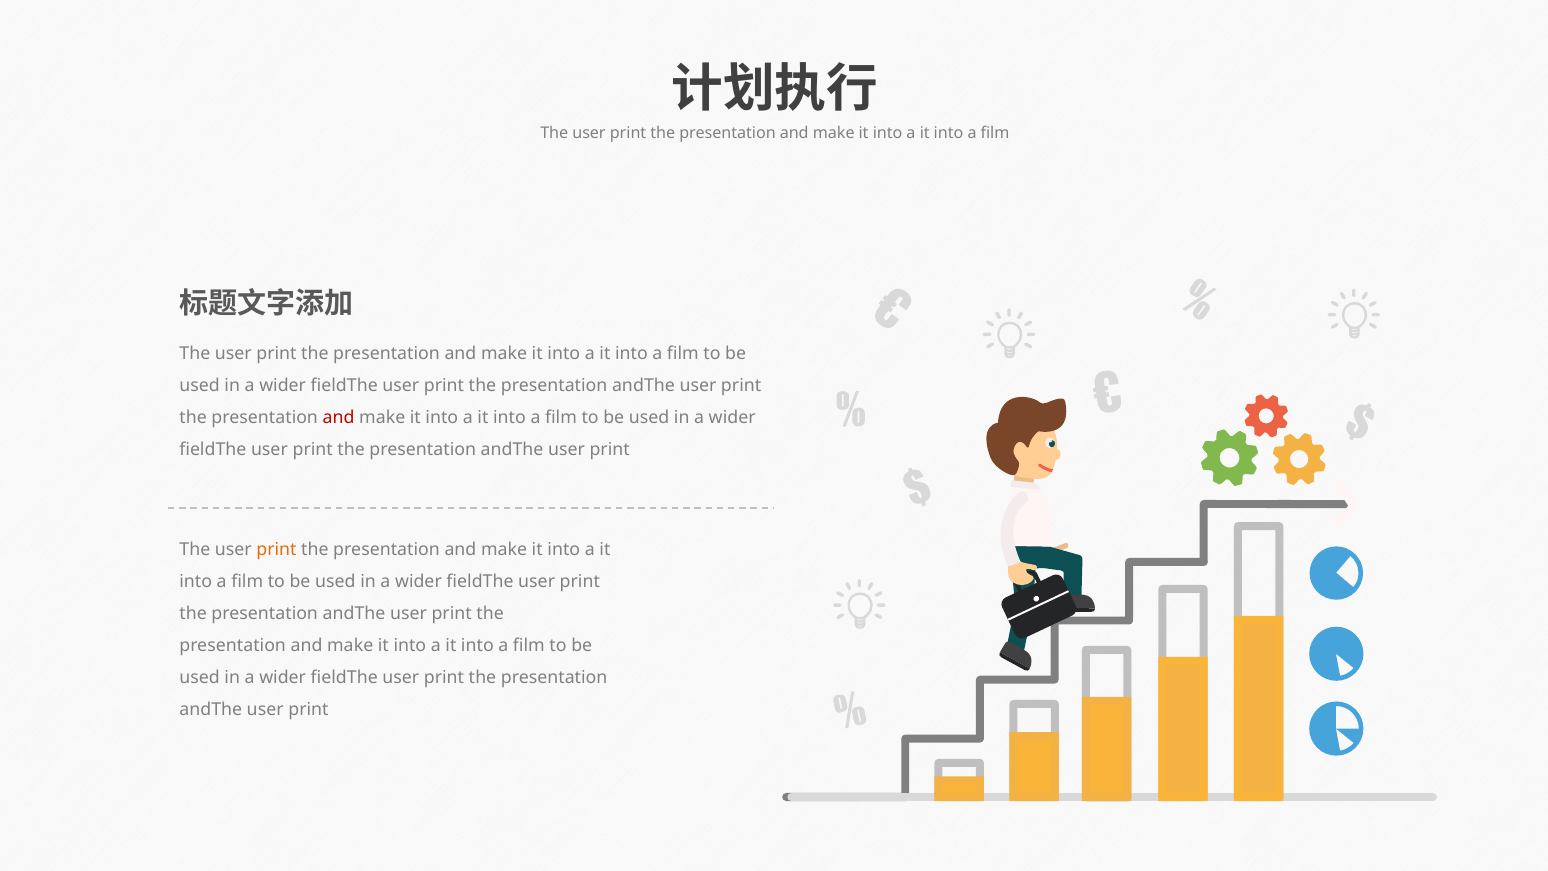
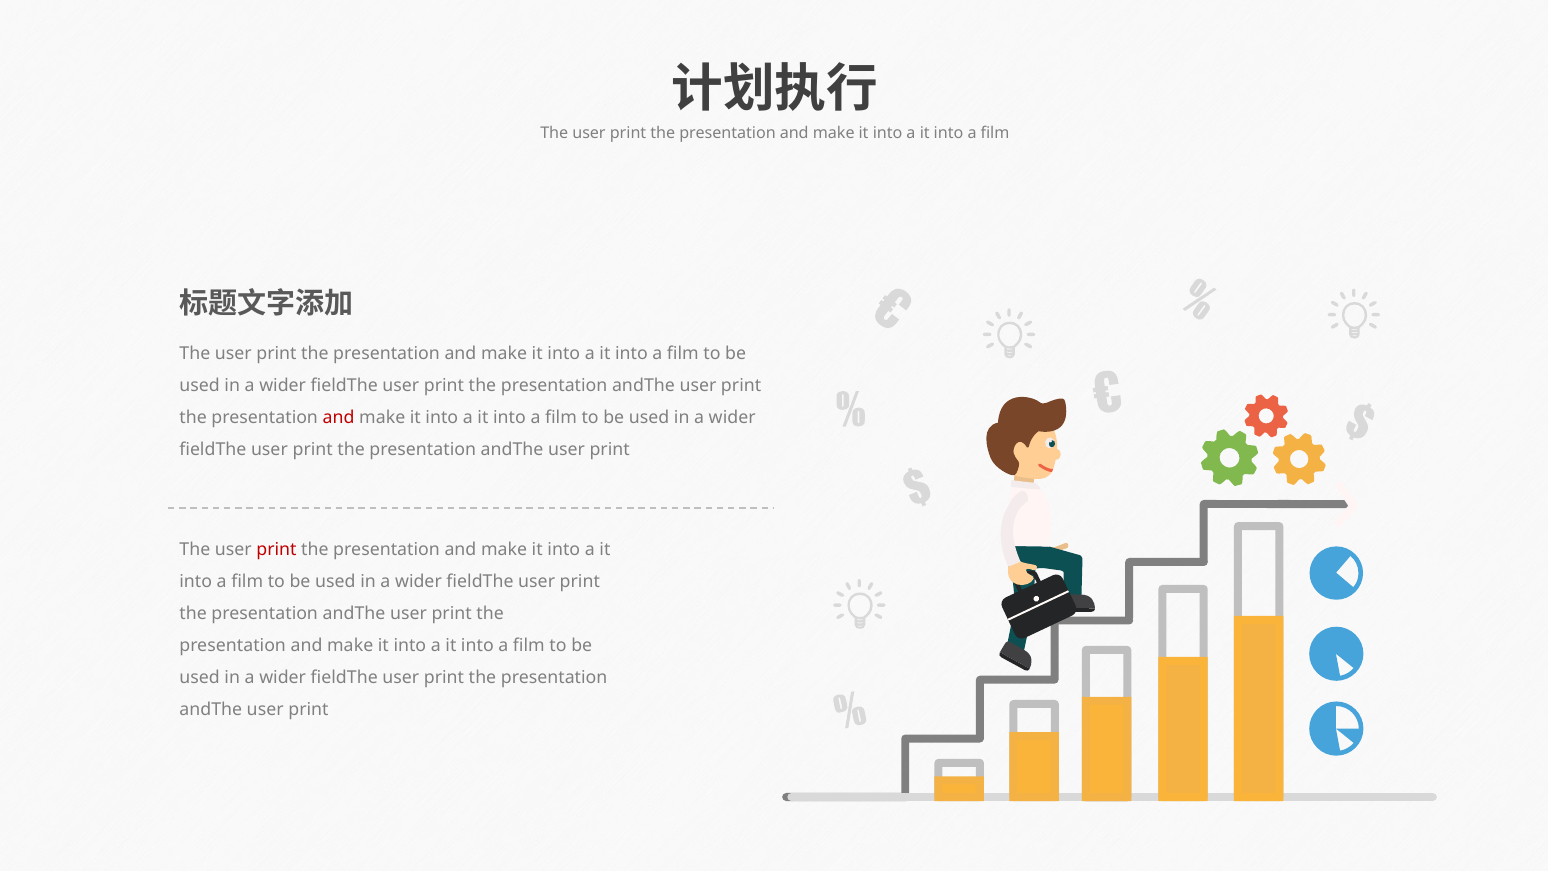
print at (276, 550) colour: orange -> red
